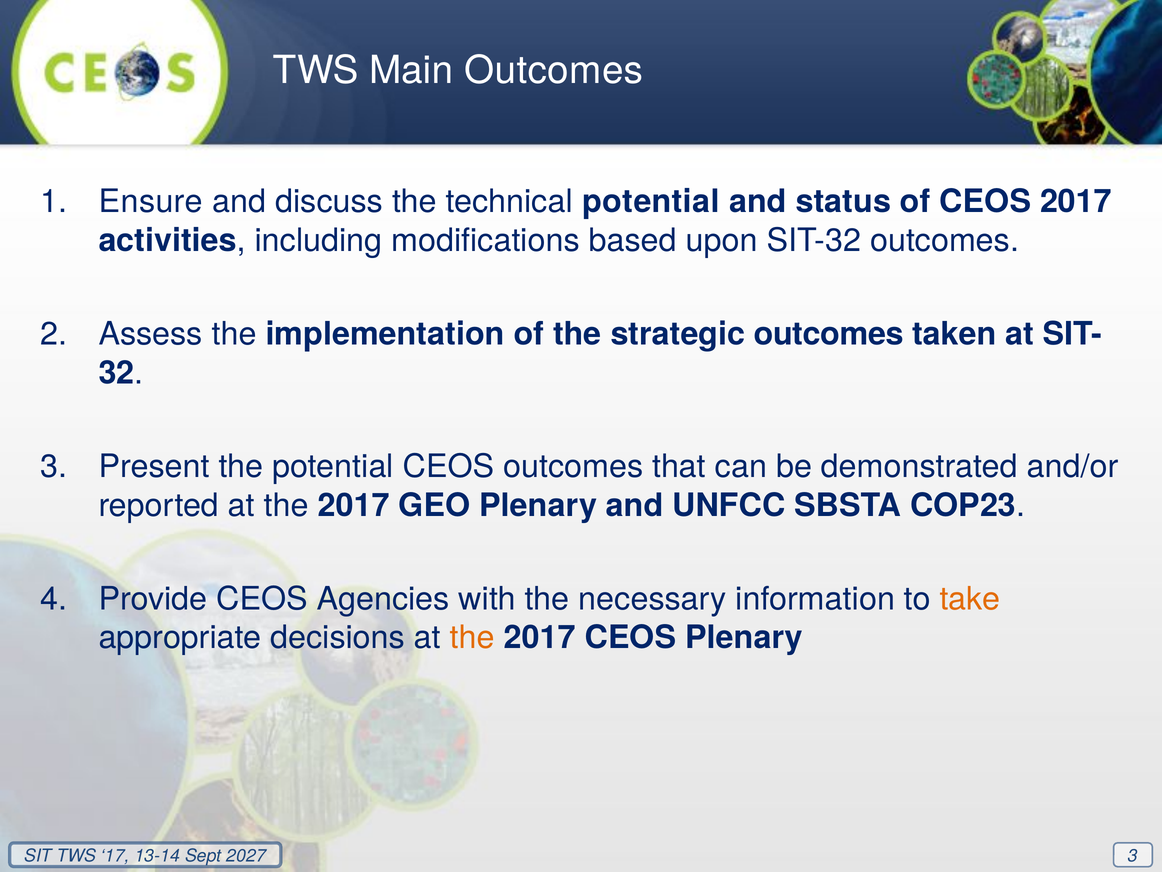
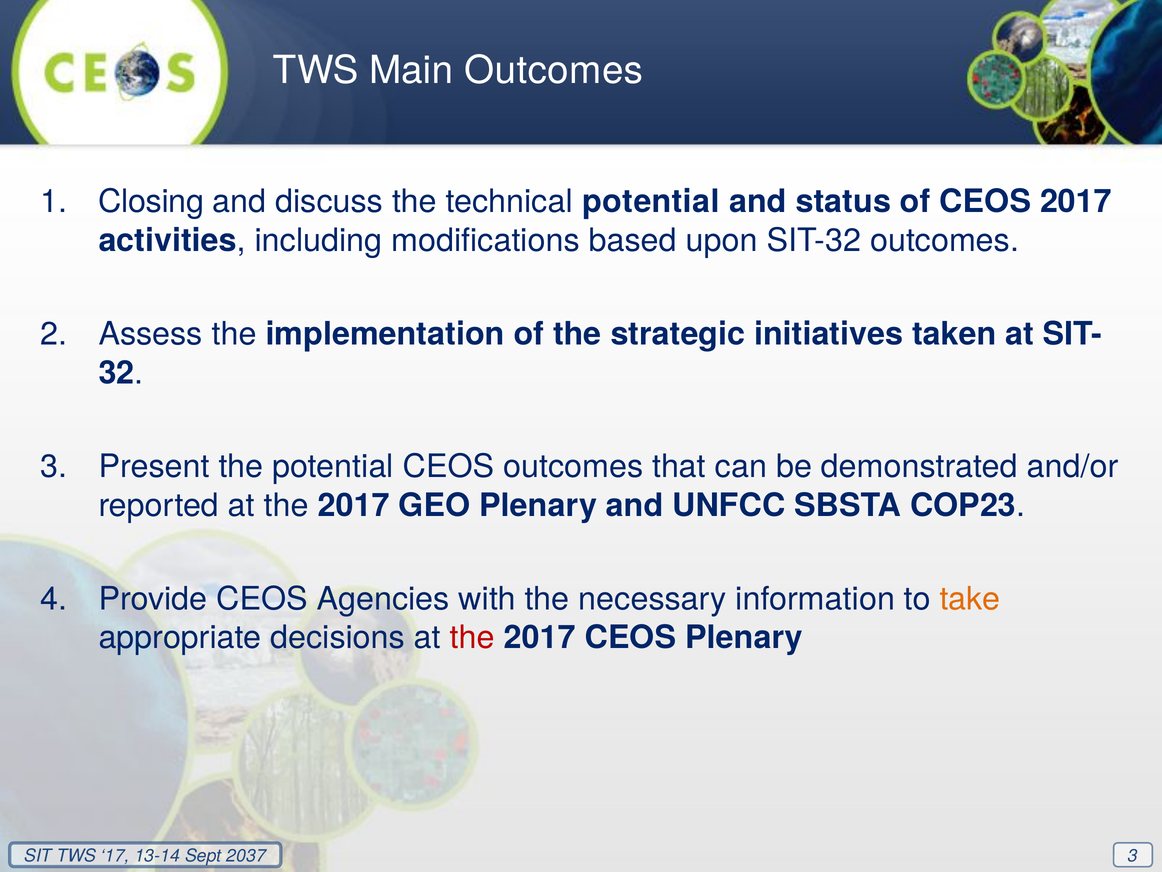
Ensure: Ensure -> Closing
strategic outcomes: outcomes -> initiatives
the at (472, 637) colour: orange -> red
2027: 2027 -> 2037
